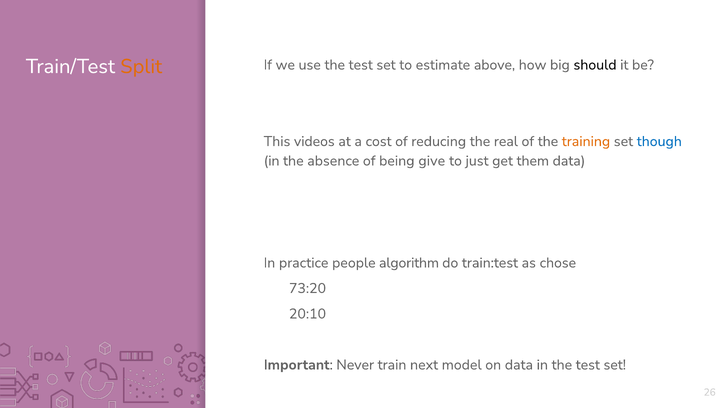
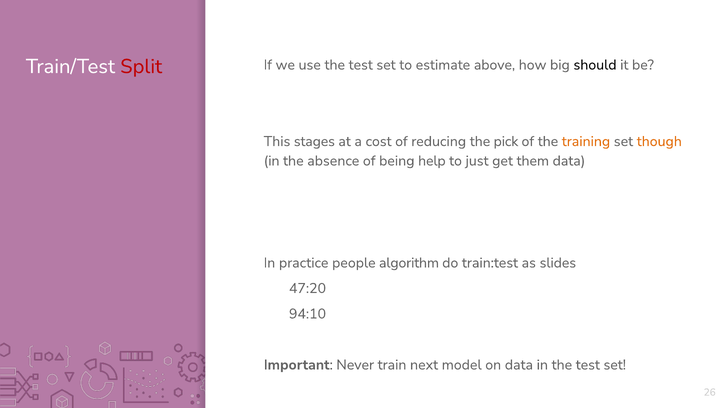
Split colour: orange -> red
videos: videos -> stages
real: real -> pick
though colour: blue -> orange
give: give -> help
chose: chose -> slides
73:20: 73:20 -> 47:20
20:10: 20:10 -> 94:10
